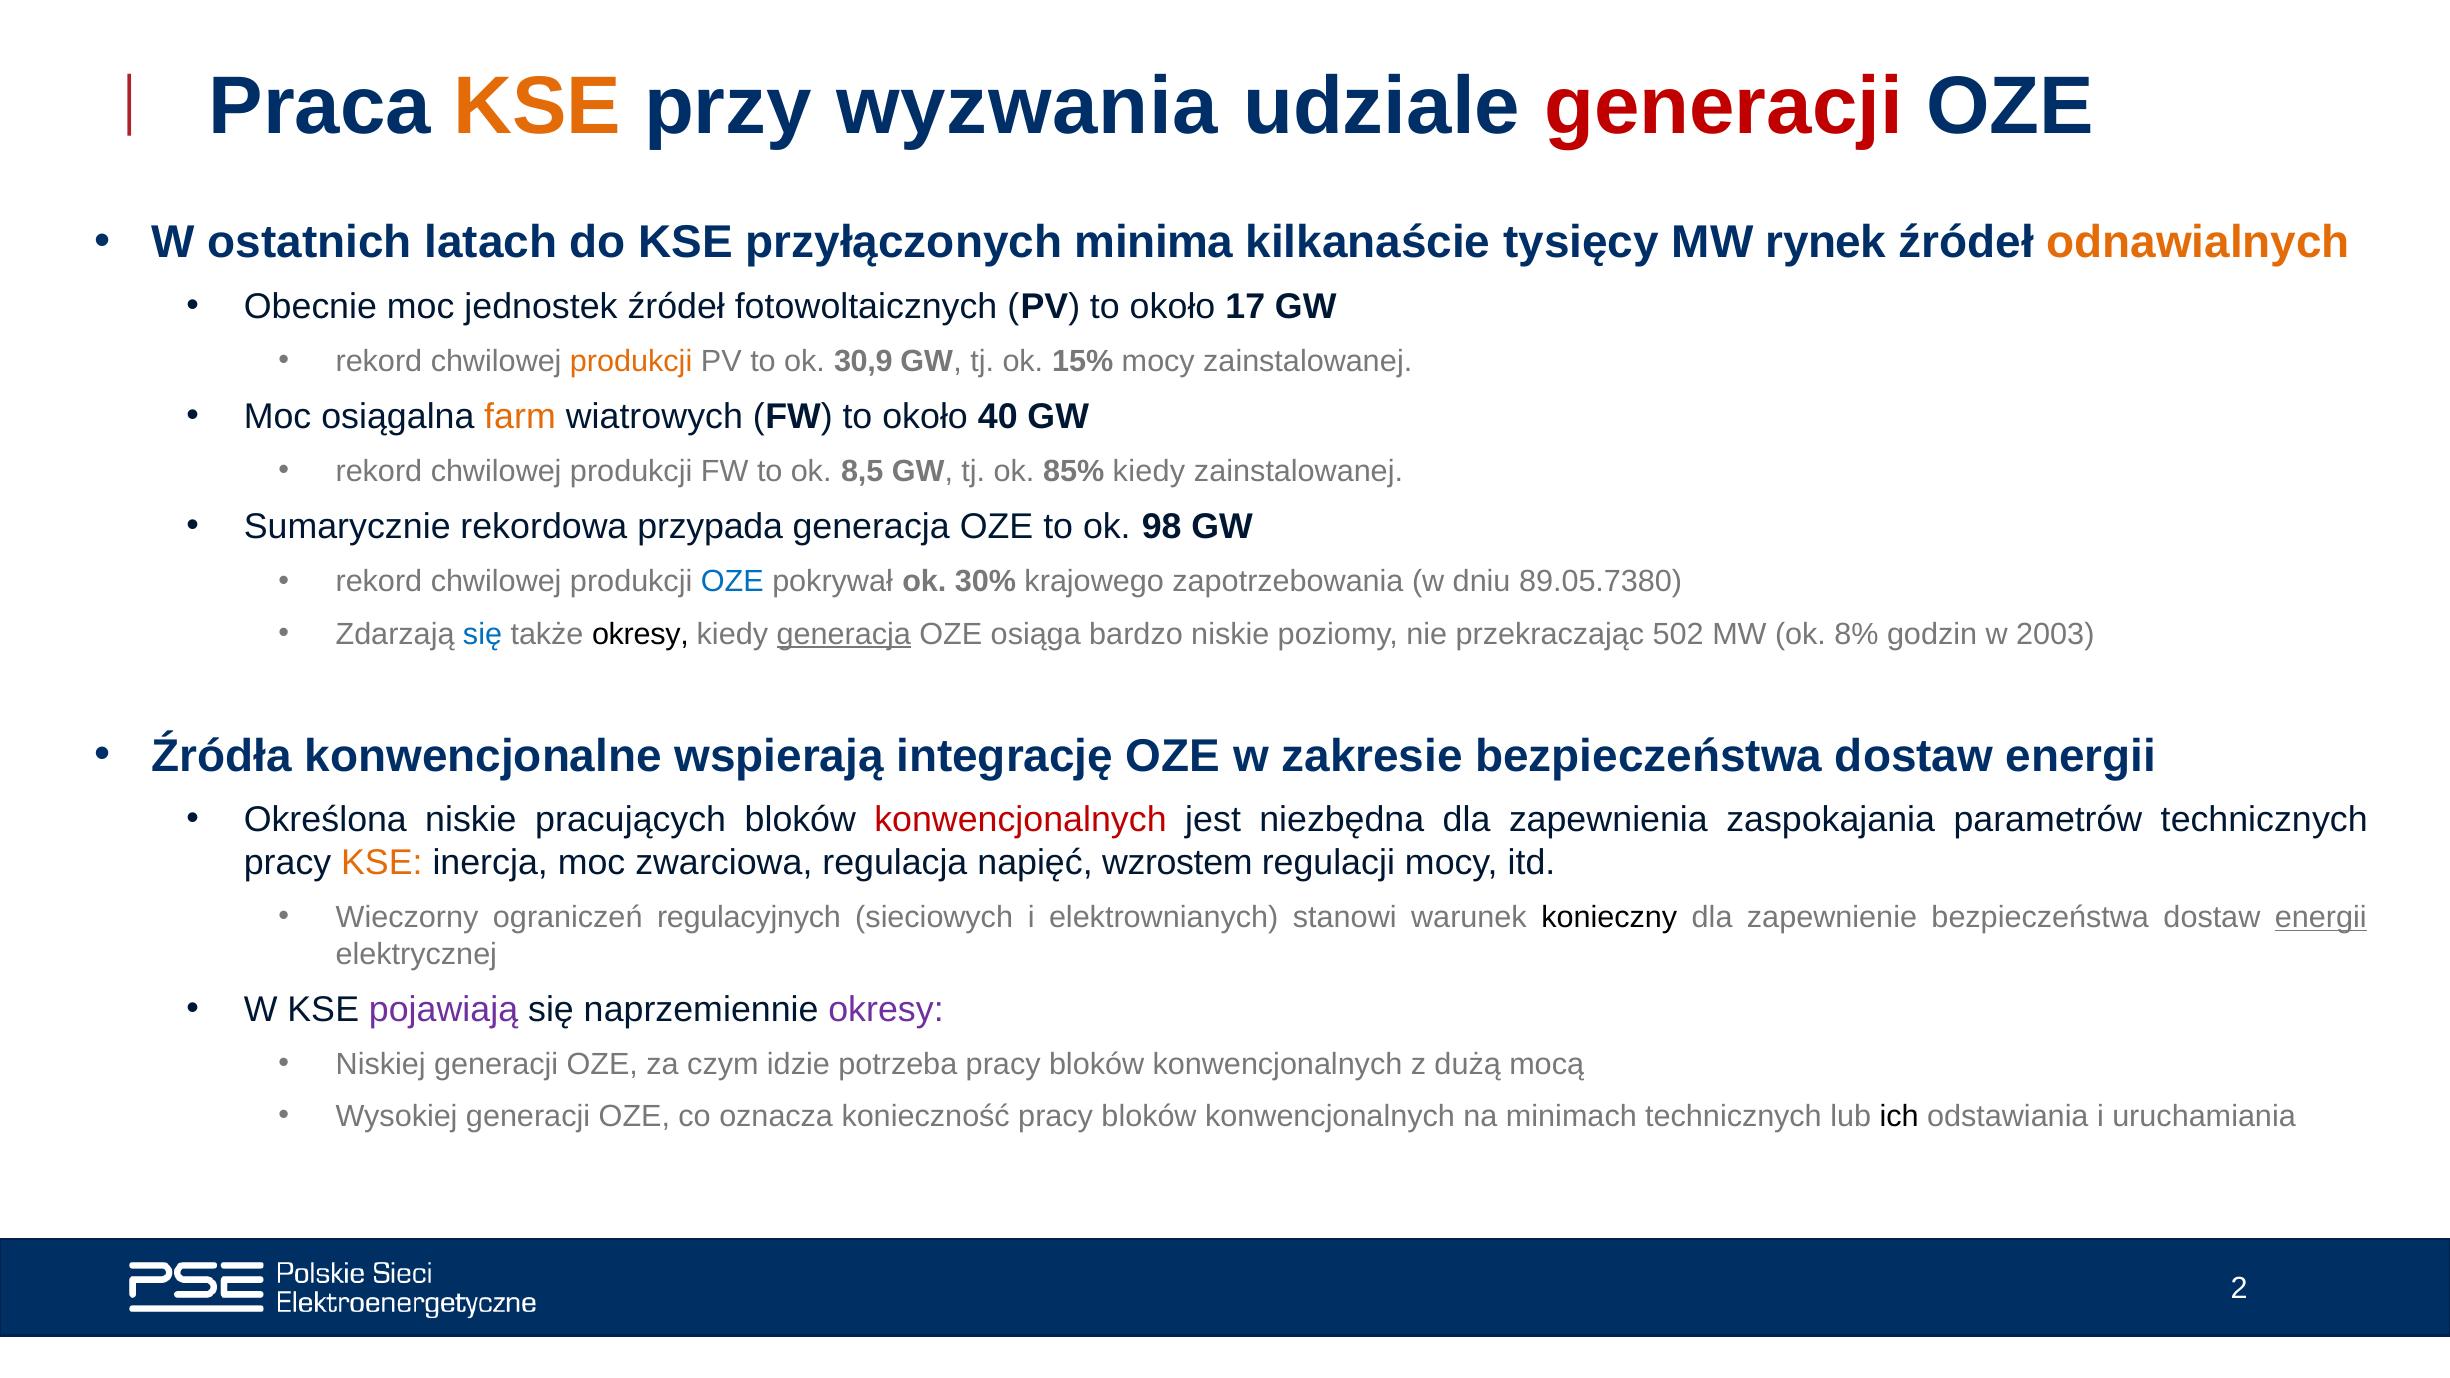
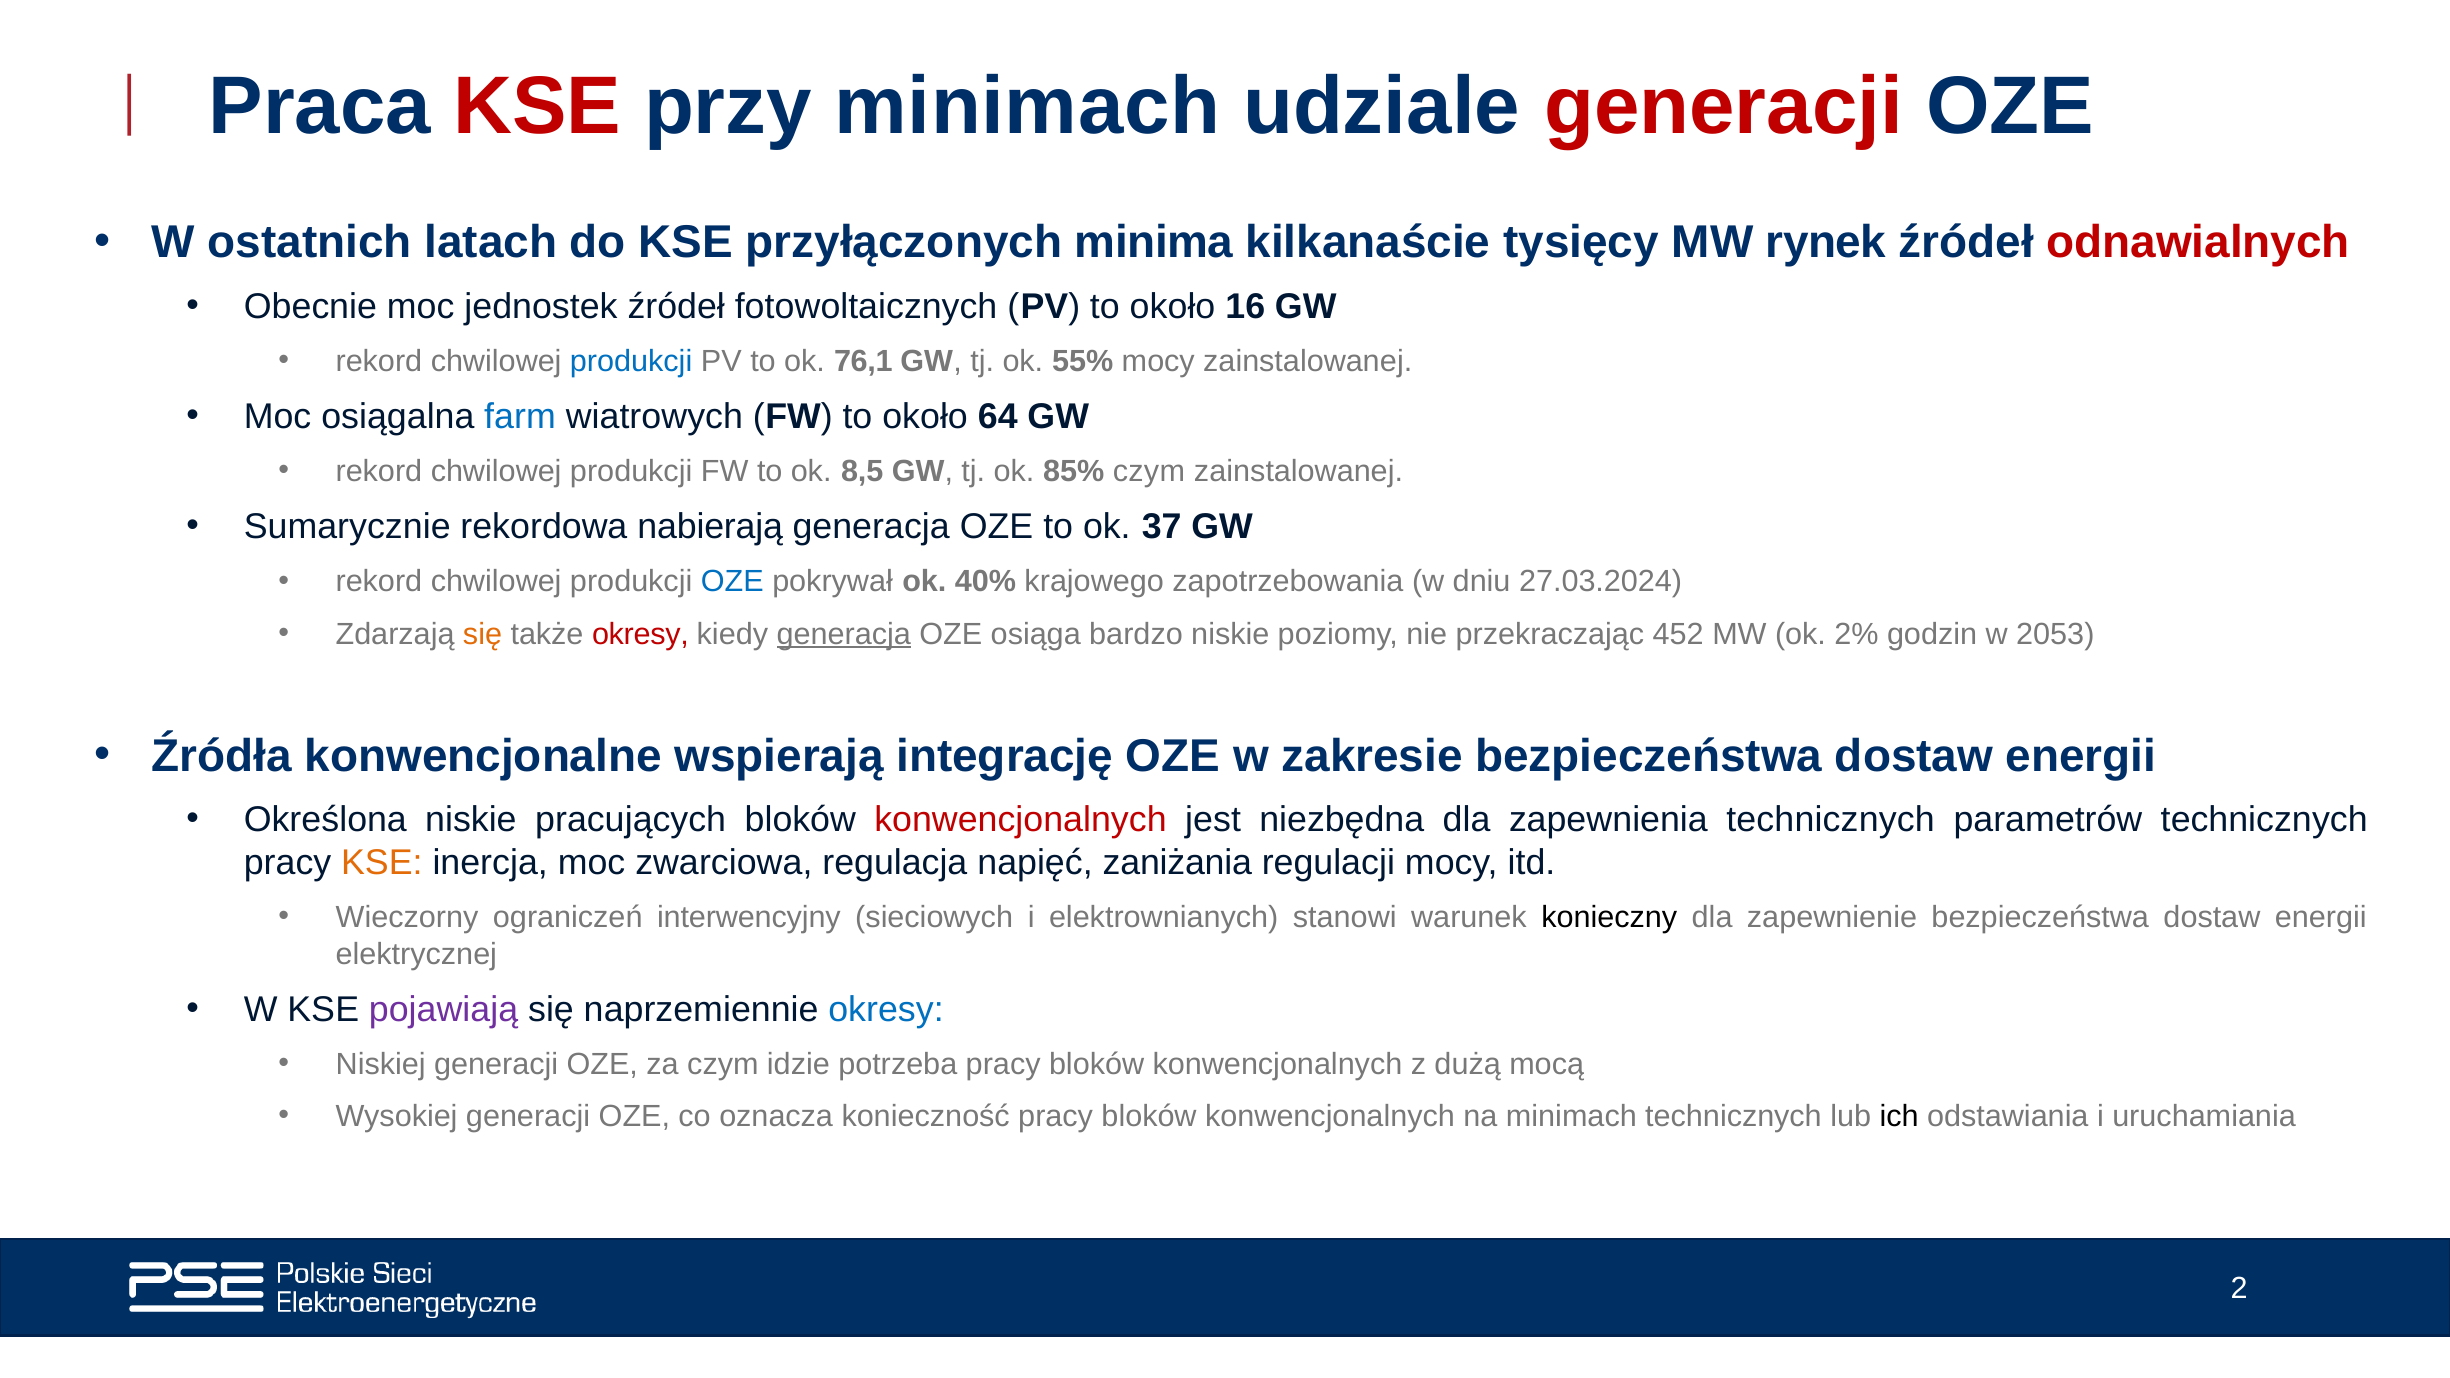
KSE at (537, 107) colour: orange -> red
przy wyzwania: wyzwania -> minimach
odnawialnych colour: orange -> red
17: 17 -> 16
produkcji at (631, 361) colour: orange -> blue
30,9: 30,9 -> 76,1
15%: 15% -> 55%
farm colour: orange -> blue
40: 40 -> 64
85% kiedy: kiedy -> czym
przypada: przypada -> nabierają
98: 98 -> 37
30%: 30% -> 40%
89.05.7380: 89.05.7380 -> 27.03.2024
się at (483, 634) colour: blue -> orange
okresy at (640, 634) colour: black -> red
502: 502 -> 452
8%: 8% -> 2%
2003: 2003 -> 2053
zapewnienia zaspokajania: zaspokajania -> technicznych
wzrostem: wzrostem -> zaniżania
regulacyjnych: regulacyjnych -> interwencyjny
energii at (2321, 917) underline: present -> none
okresy at (886, 1010) colour: purple -> blue
